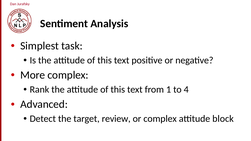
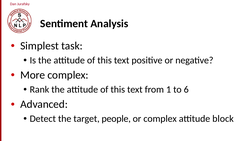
4: 4 -> 6
review: review -> people
